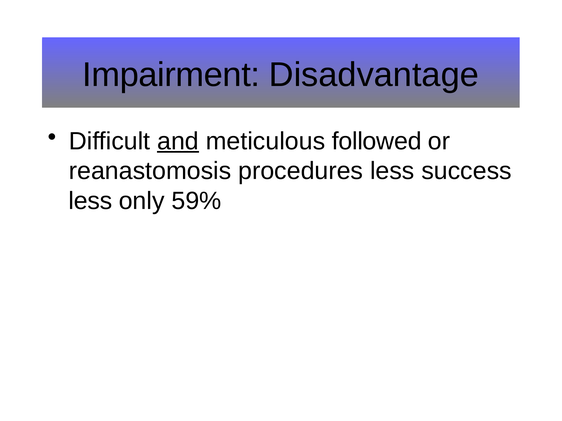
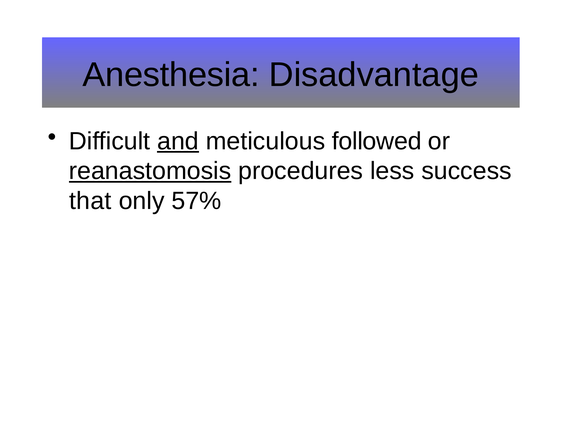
Impairment: Impairment -> Anesthesia
reanastomosis underline: none -> present
less at (90, 201): less -> that
59%: 59% -> 57%
